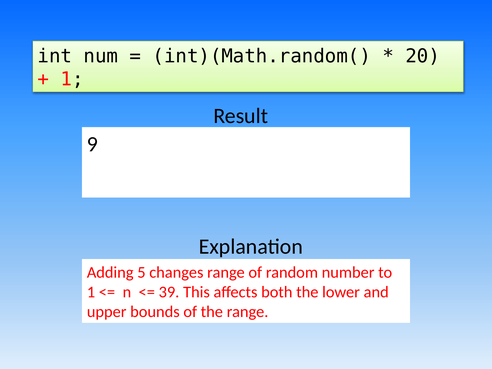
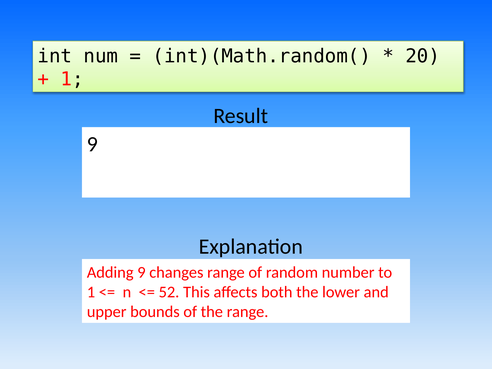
Adding 5: 5 -> 9
39: 39 -> 52
